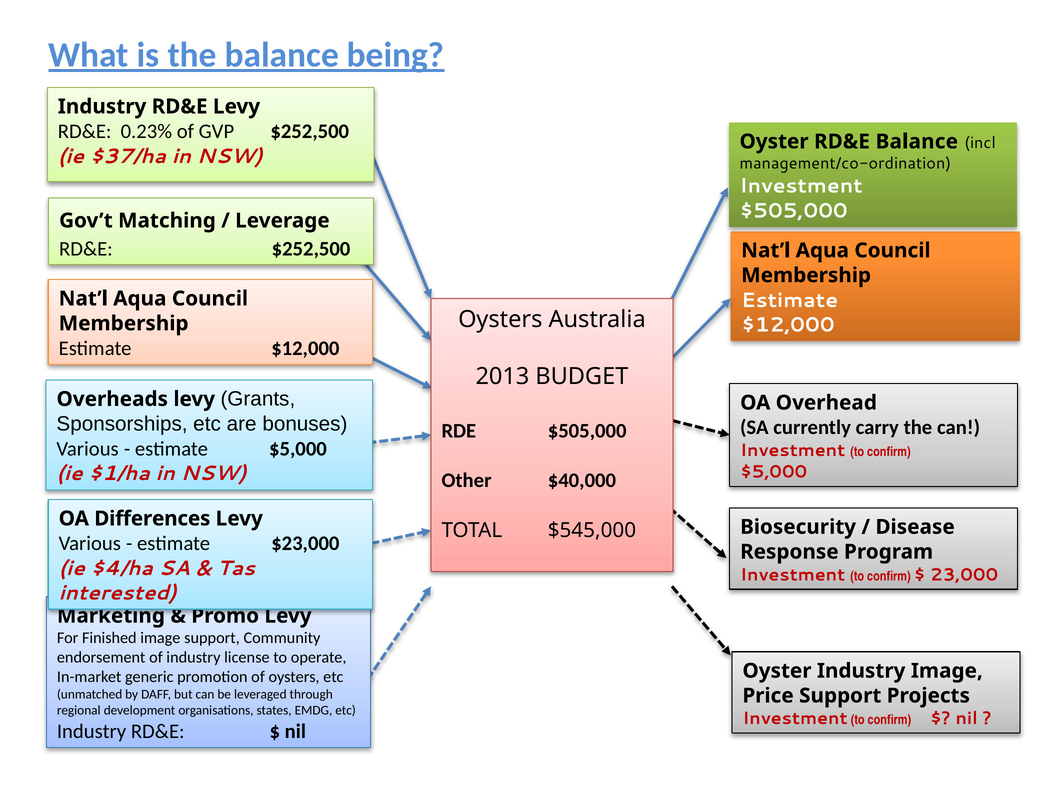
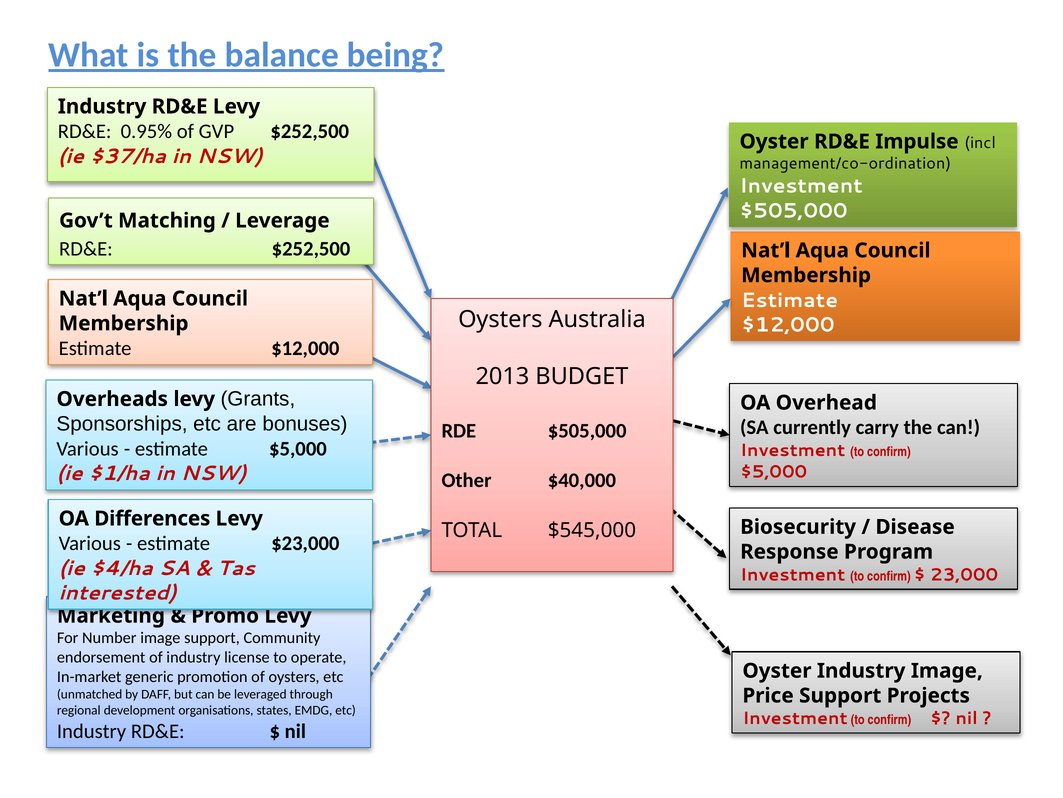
0.23%: 0.23% -> 0.95%
RD&E Balance: Balance -> Impulse
Finished: Finished -> Number
